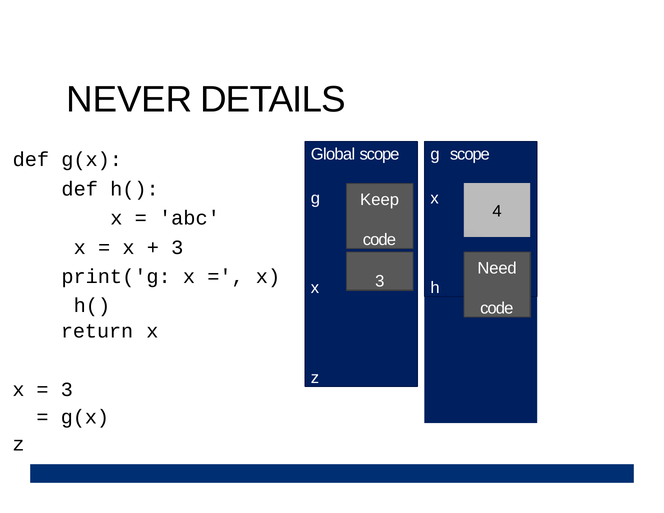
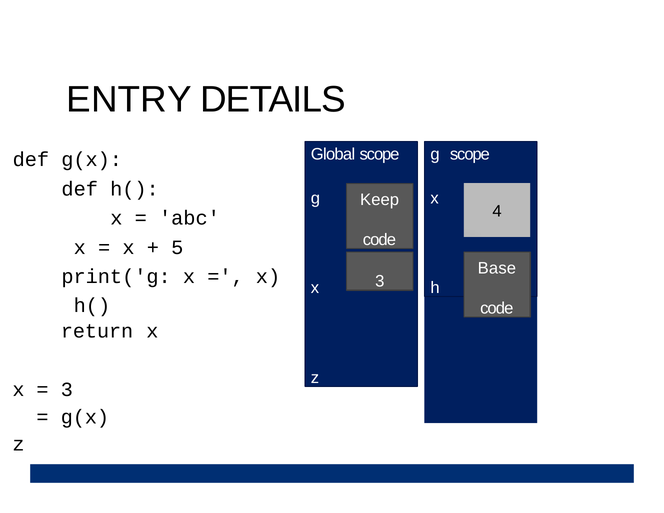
NEVER: NEVER -> ENTRY
3 at (177, 247): 3 -> 5
Need: Need -> Base
